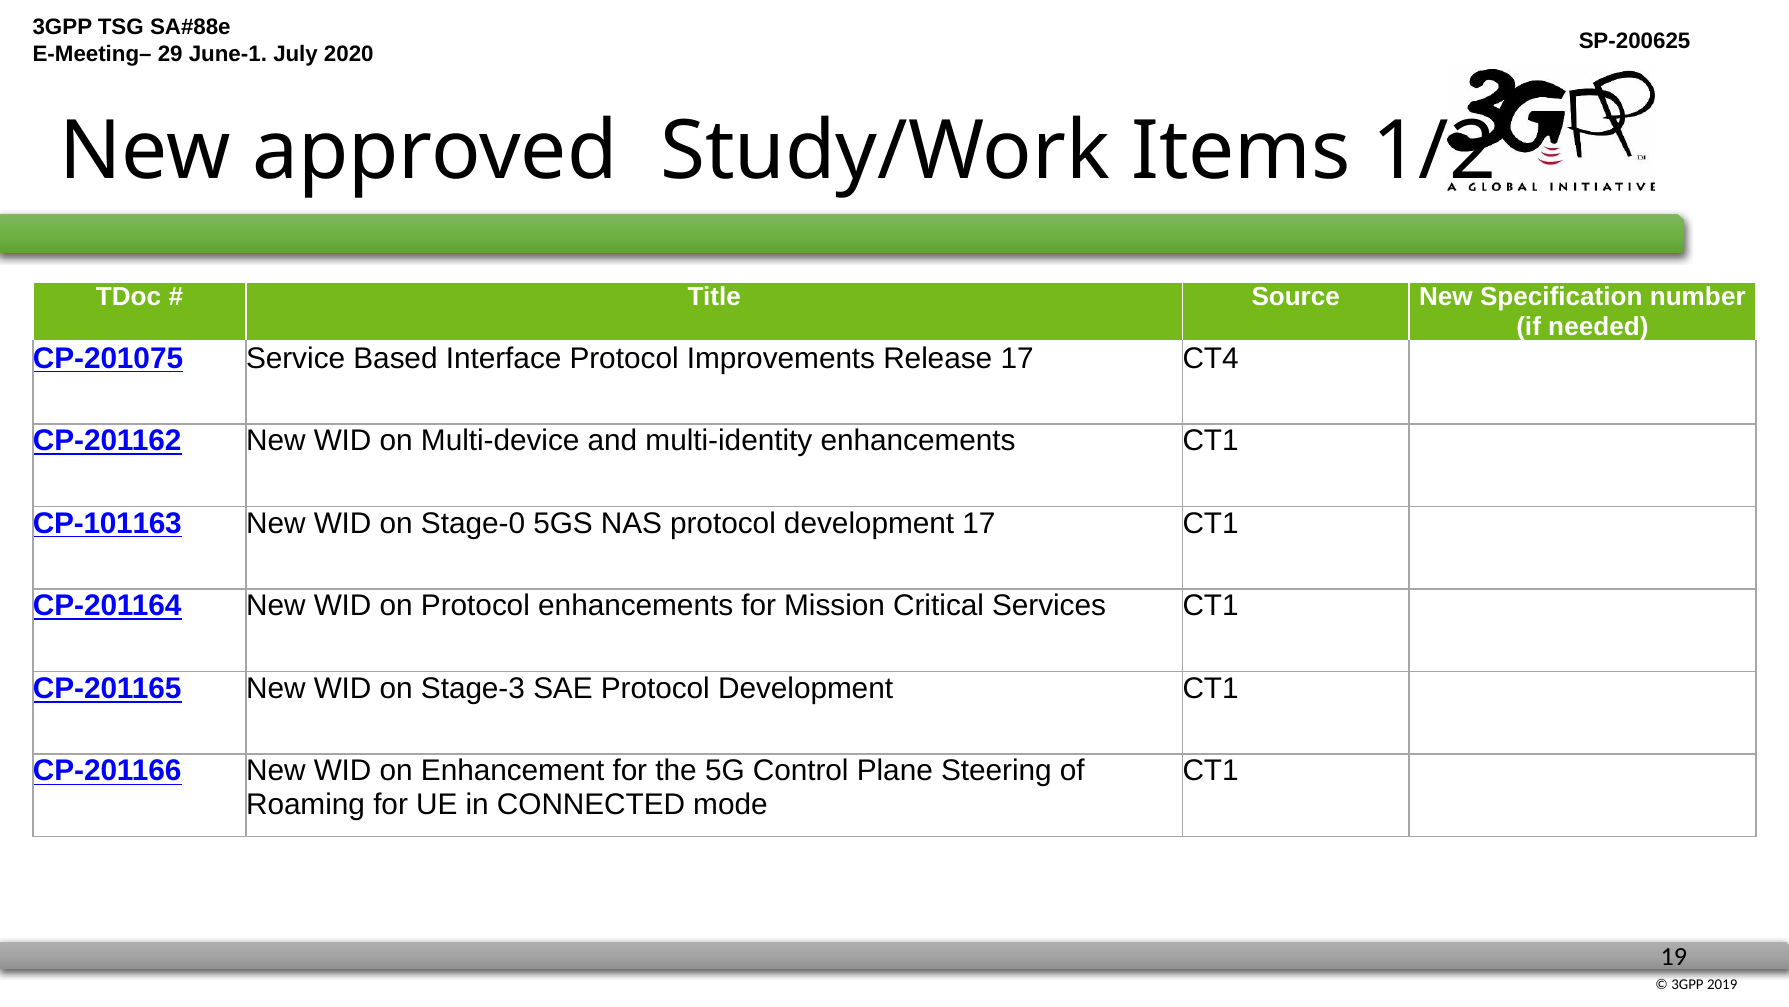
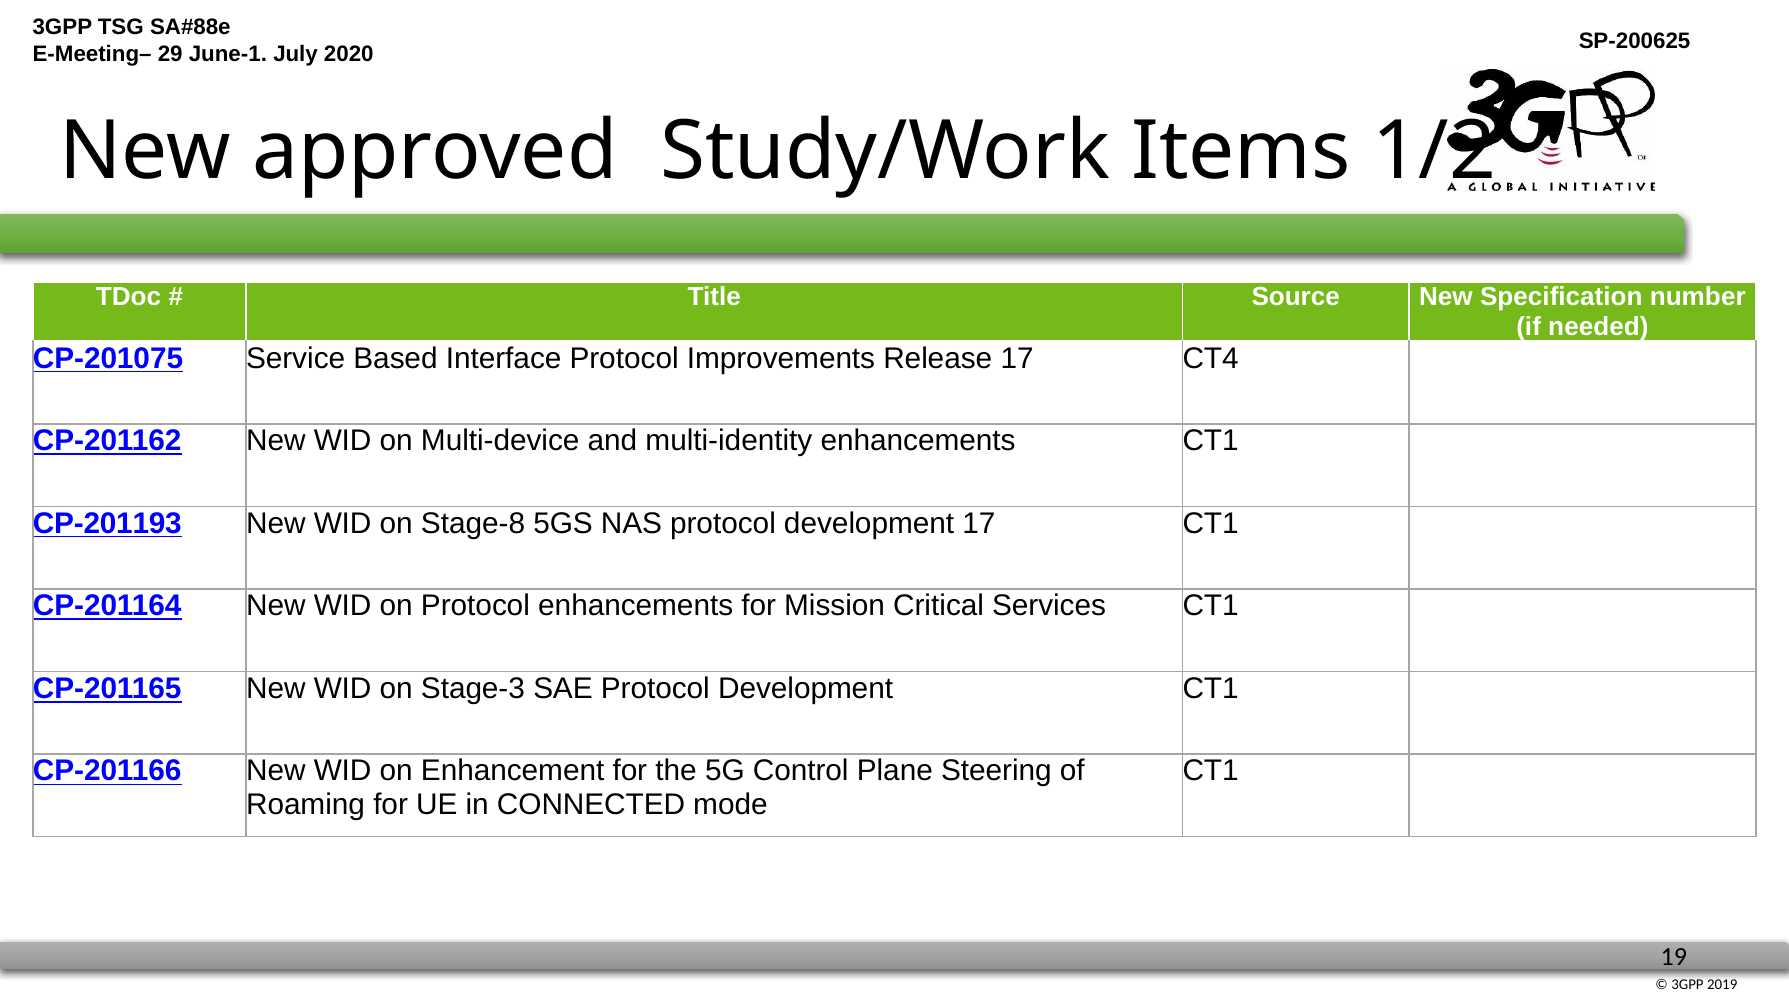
CP-101163: CP-101163 -> CP-201193
Stage-0: Stage-0 -> Stage-8
